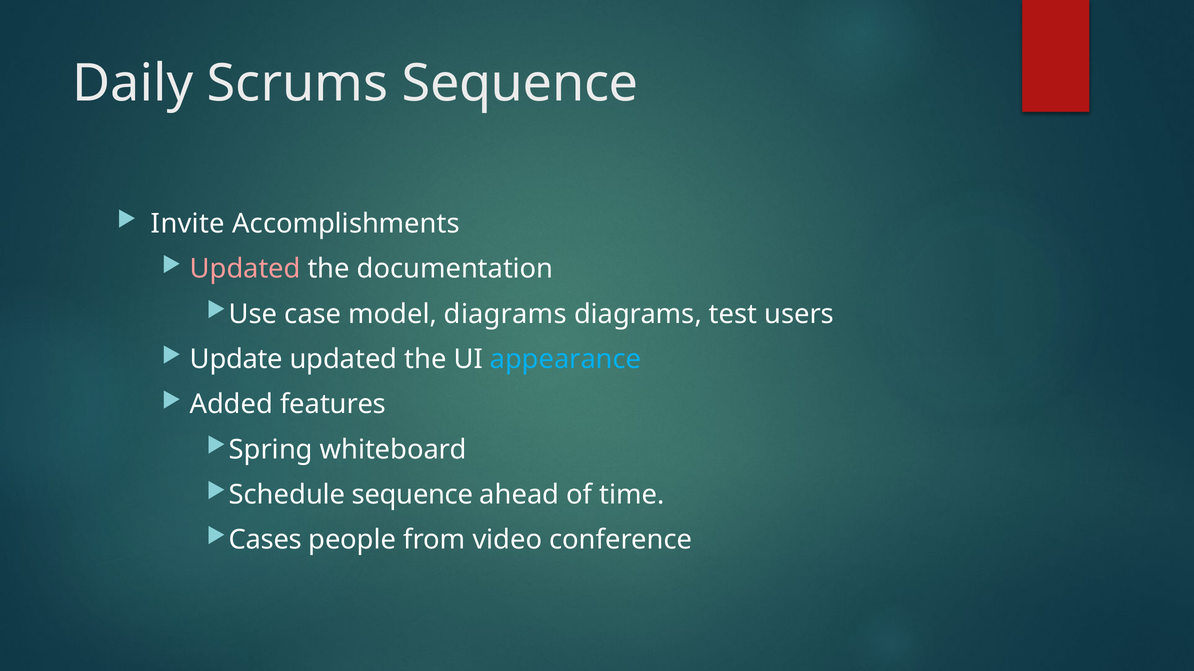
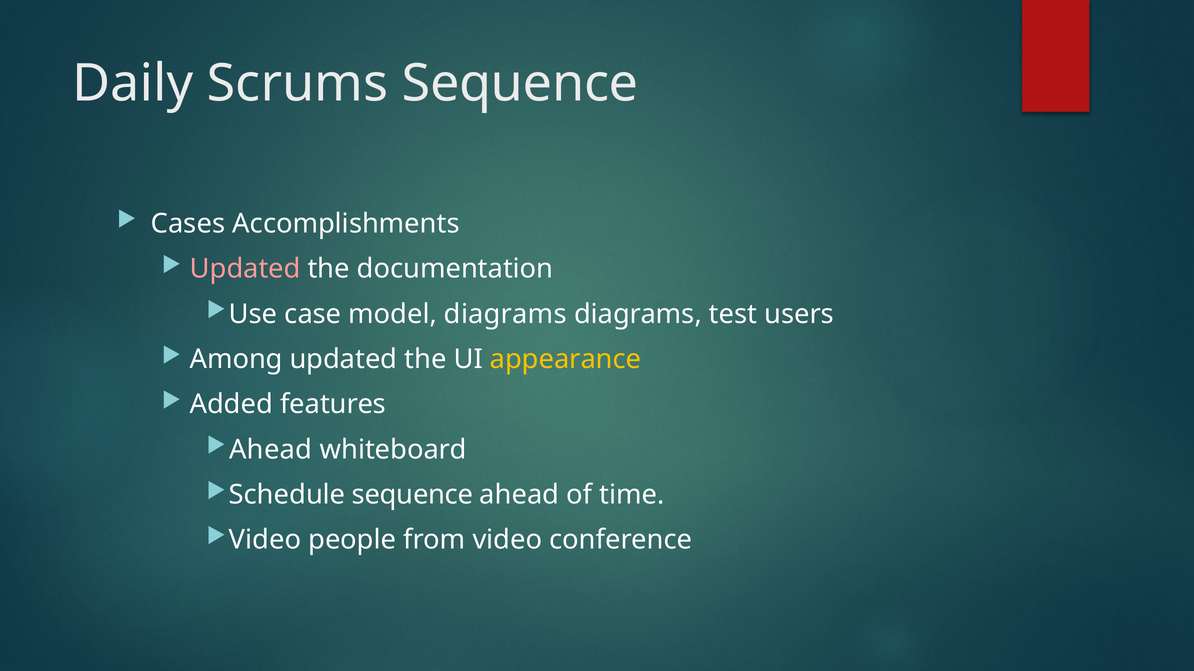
Invite: Invite -> Cases
Update: Update -> Among
appearance colour: light blue -> yellow
Spring at (271, 450): Spring -> Ahead
Cases at (265, 540): Cases -> Video
